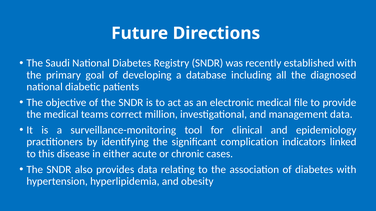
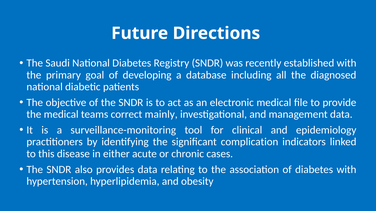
million: million -> mainly
